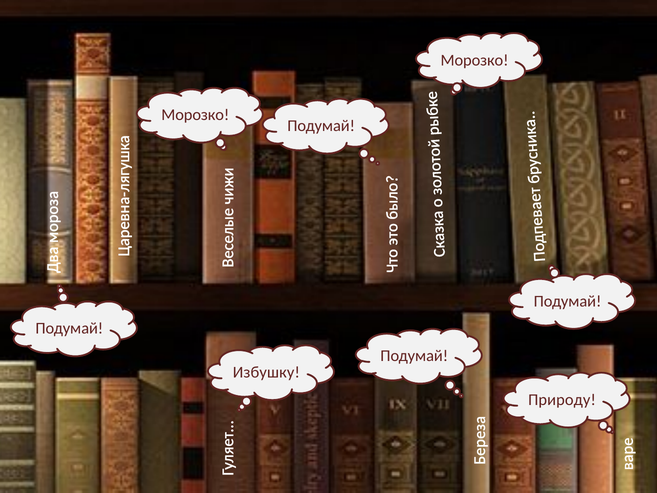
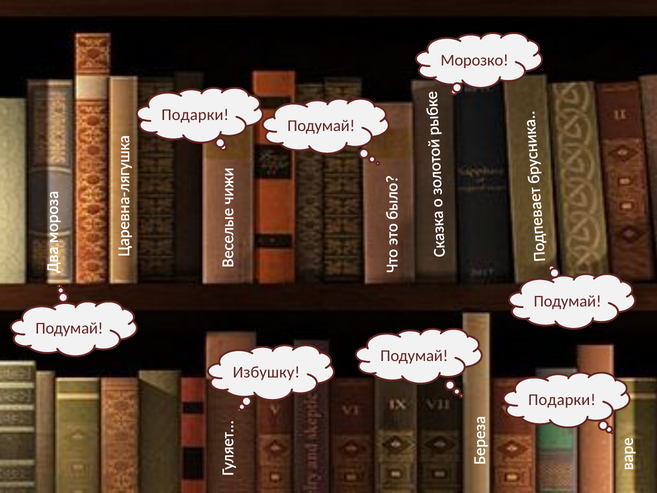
Морозко at (195, 115): Морозко -> Подарки
Природу at (562, 400): Природу -> Подарки
